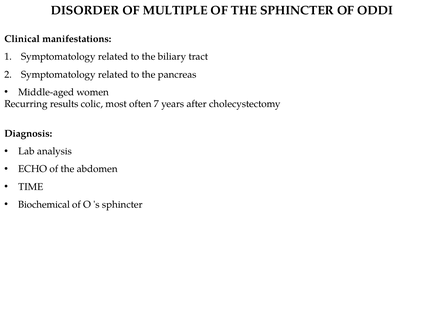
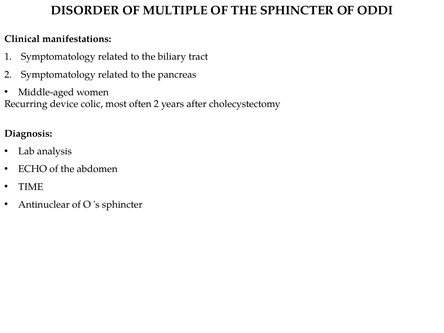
results: results -> device
often 7: 7 -> 2
Biochemical: Biochemical -> Antinuclear
